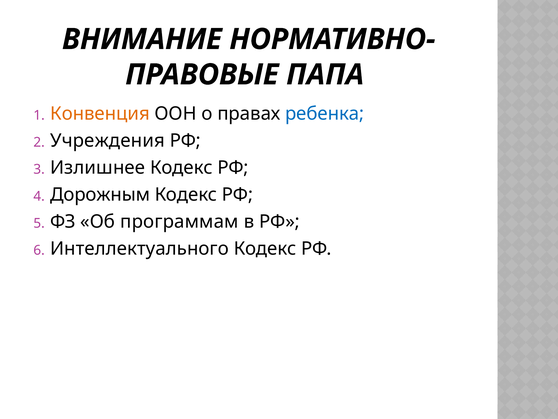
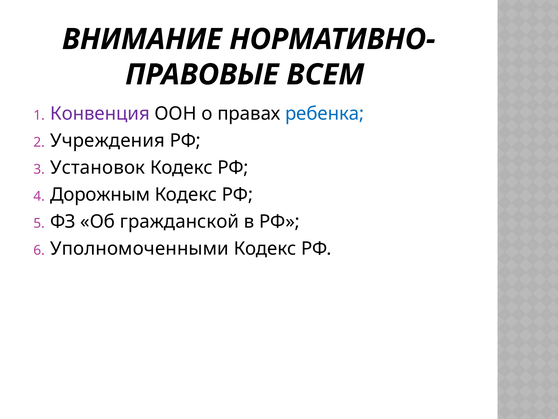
ПАПА: ПАПА -> ВСЕМ
Конвенция colour: orange -> purple
Излишнее: Излишнее -> Установок
программам: программам -> гражданской
Интеллектуального: Интеллектуального -> Уполномоченными
